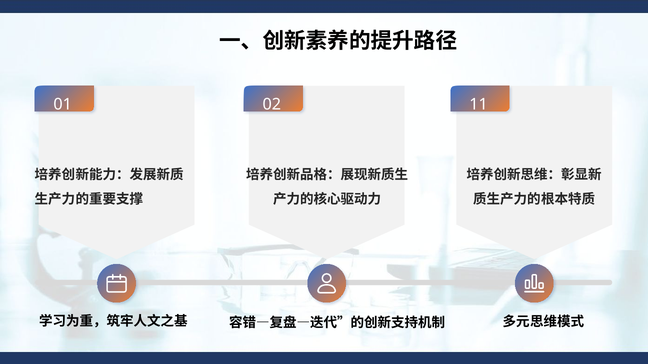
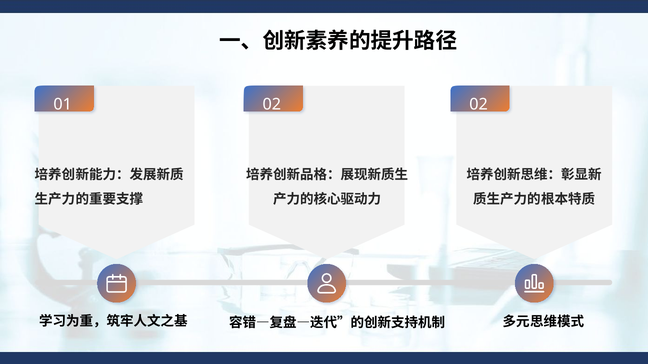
02 11: 11 -> 02
